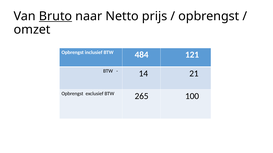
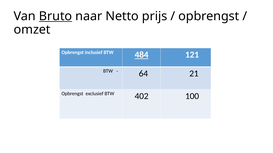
484 underline: none -> present
14: 14 -> 64
265: 265 -> 402
